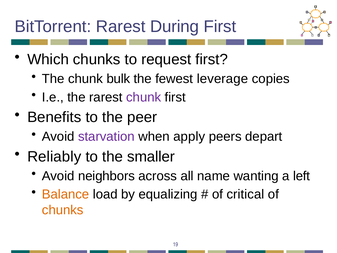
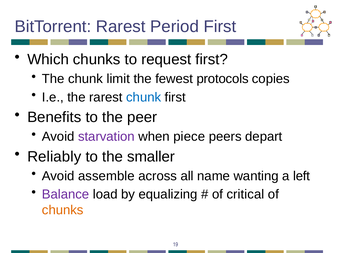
During: During -> Period
bulk: bulk -> limit
leverage: leverage -> protocols
chunk at (144, 97) colour: purple -> blue
apply: apply -> piece
neighbors: neighbors -> assemble
Balance colour: orange -> purple
